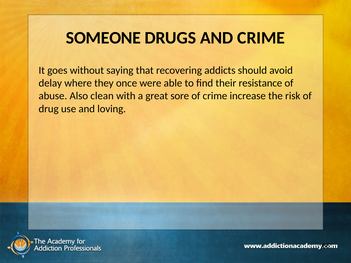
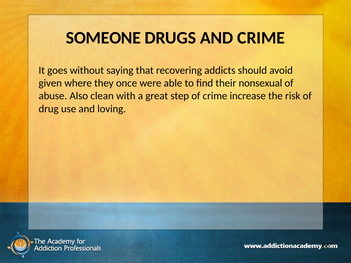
delay: delay -> given
resistance: resistance -> nonsexual
sore: sore -> step
